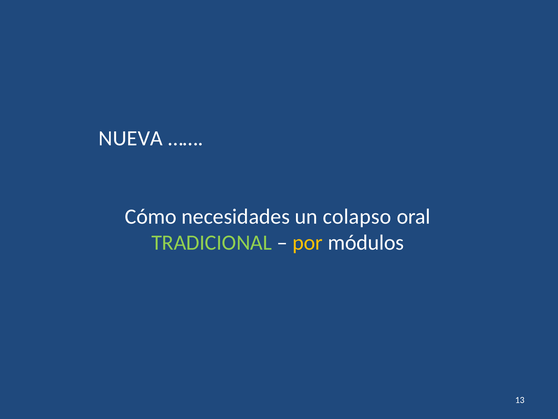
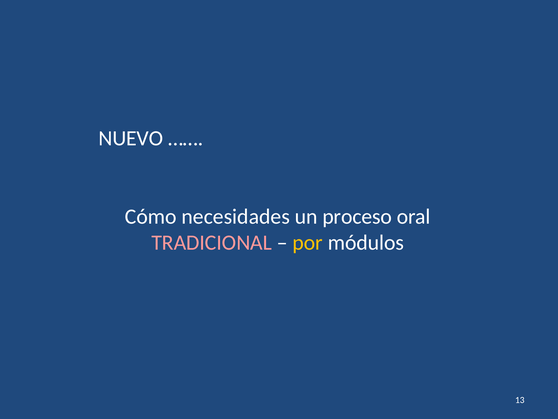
NUEVA: NUEVA -> NUEVO
colapso: colapso -> proceso
TRADICIONAL colour: light green -> pink
